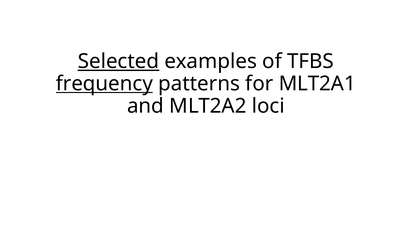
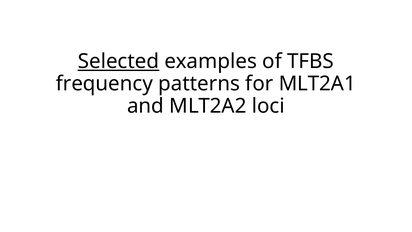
frequency underline: present -> none
